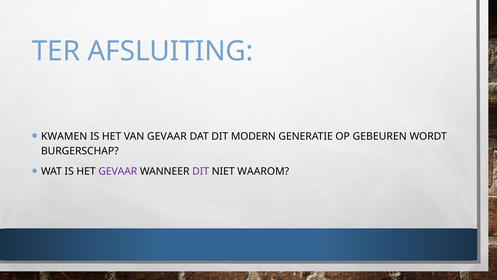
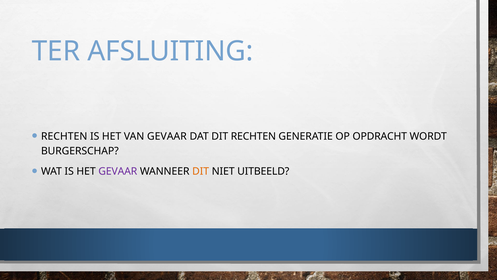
KWAMEN at (64, 136): KWAMEN -> RECHTEN
DIT MODERN: MODERN -> RECHTEN
GEBEUREN: GEBEUREN -> OPDRACHT
DIT at (201, 171) colour: purple -> orange
WAAROM: WAAROM -> UITBEELD
